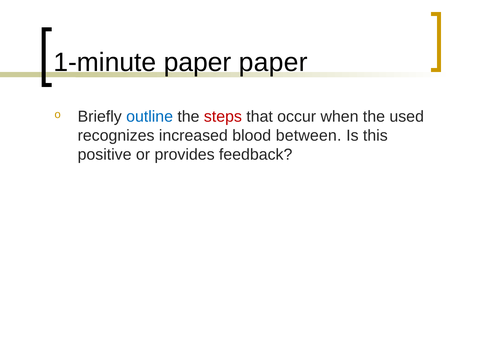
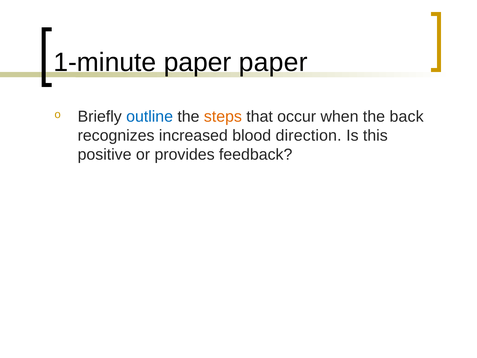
steps colour: red -> orange
used: used -> back
between: between -> direction
